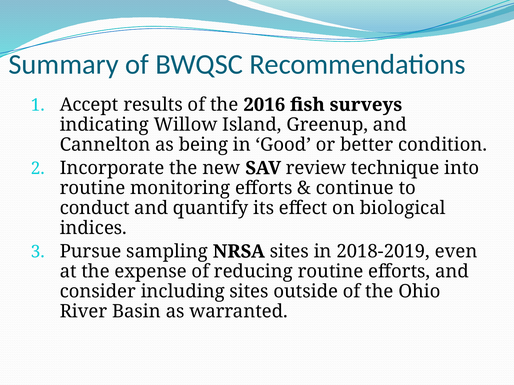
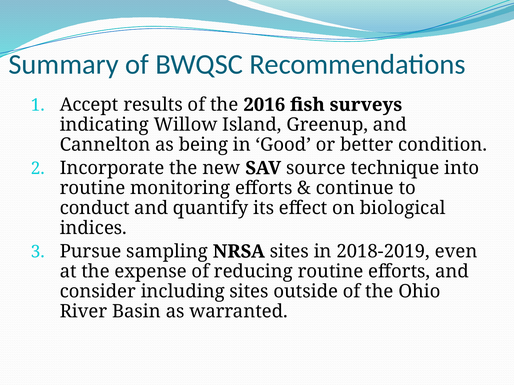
review: review -> source
